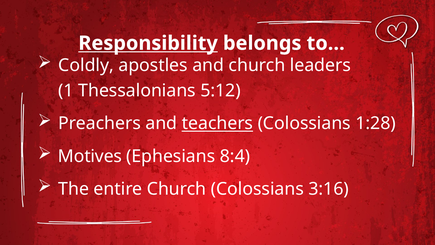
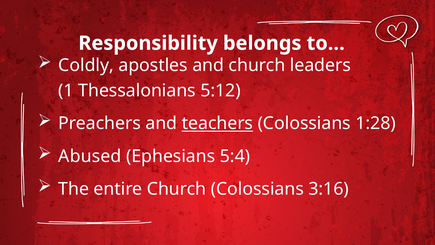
Responsibility underline: present -> none
Motives: Motives -> Abused
8:4: 8:4 -> 5:4
